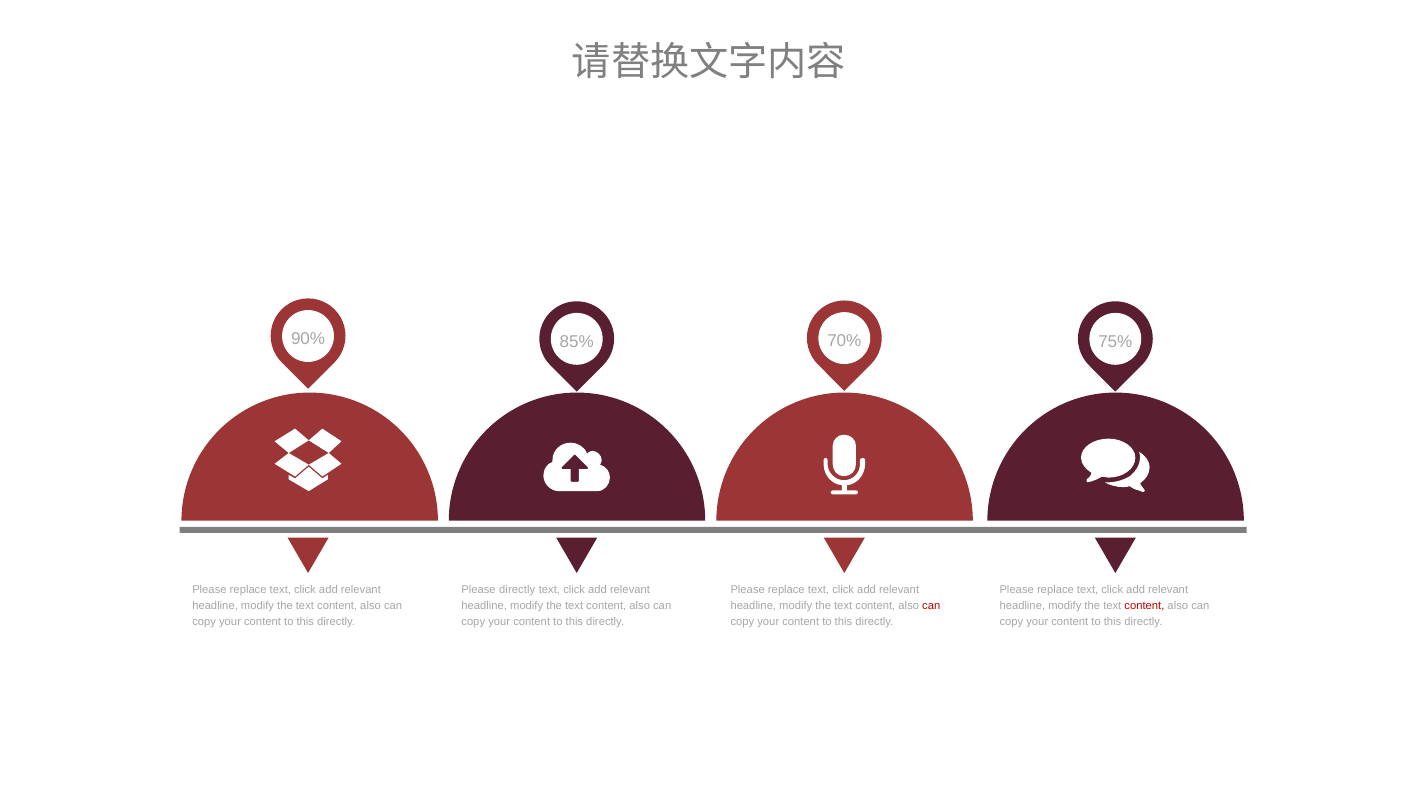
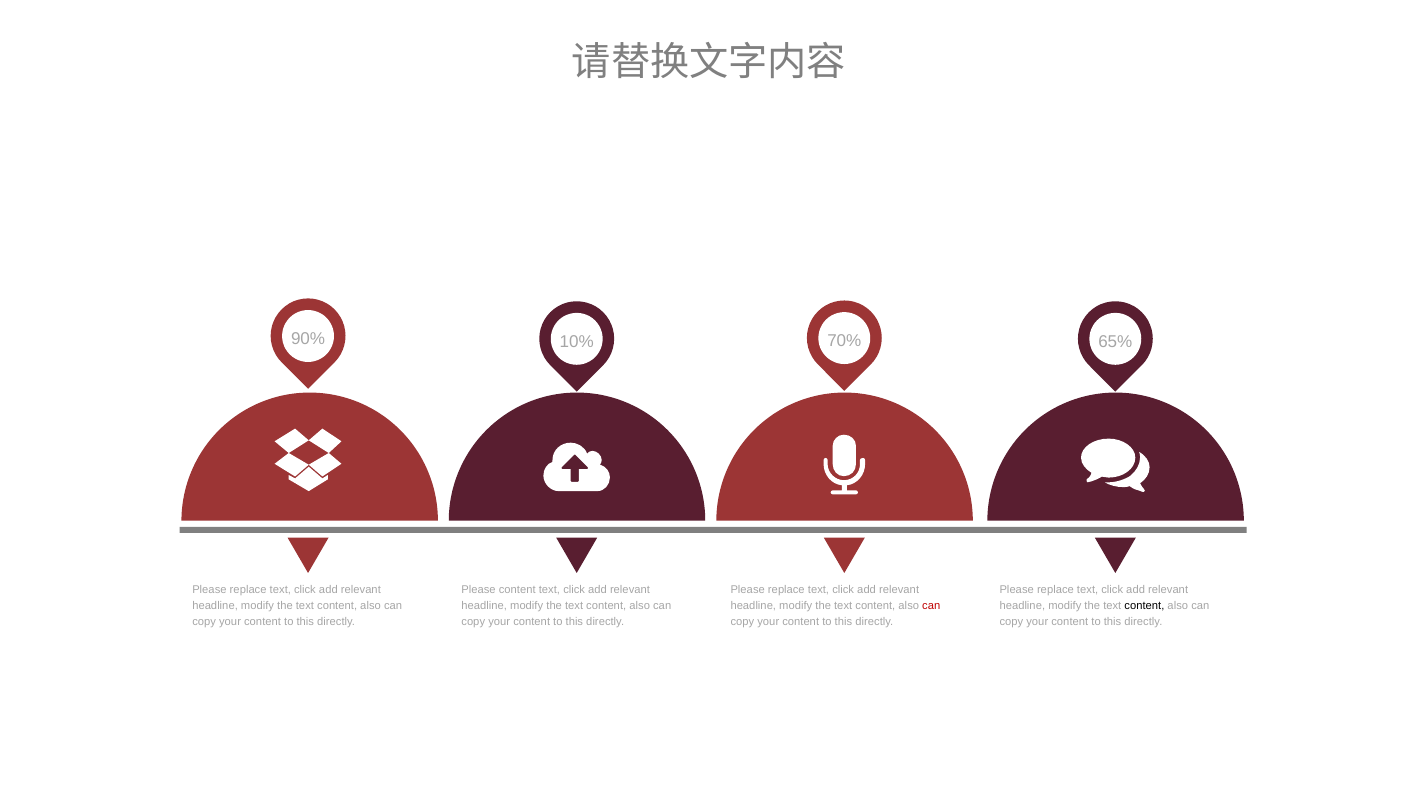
85%: 85% -> 10%
75%: 75% -> 65%
Please directly: directly -> content
content at (1144, 605) colour: red -> black
